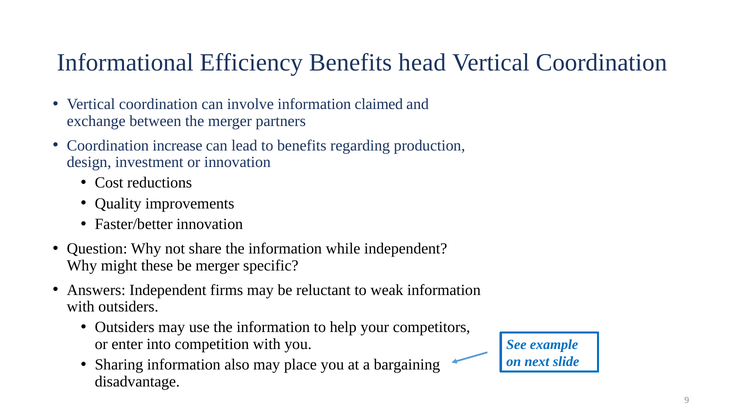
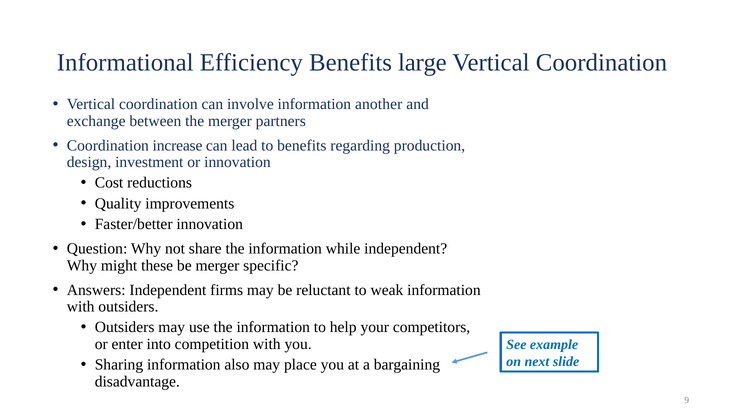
head: head -> large
claimed: claimed -> another
